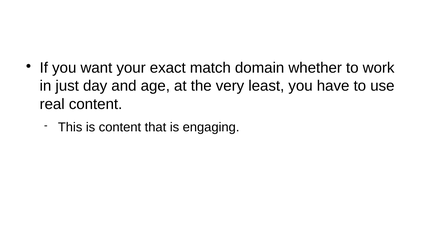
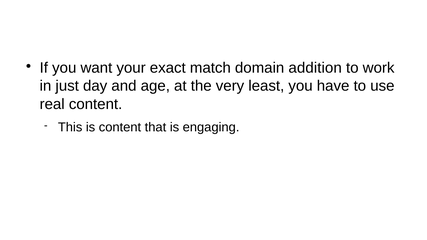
whether: whether -> addition
